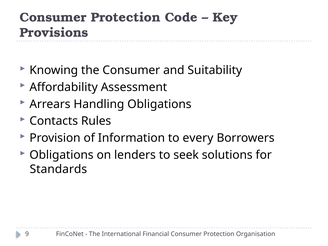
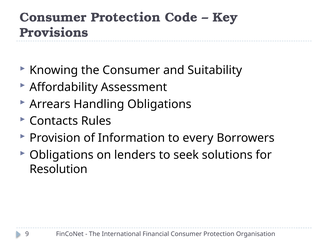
Standards: Standards -> Resolution
